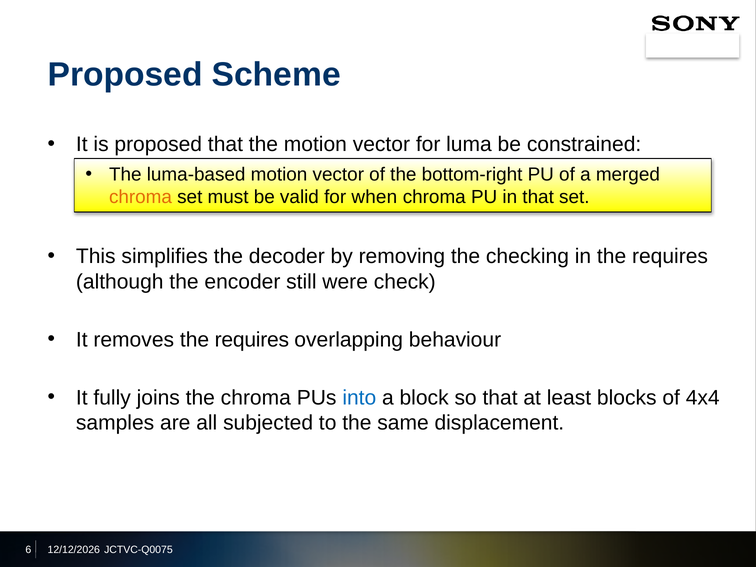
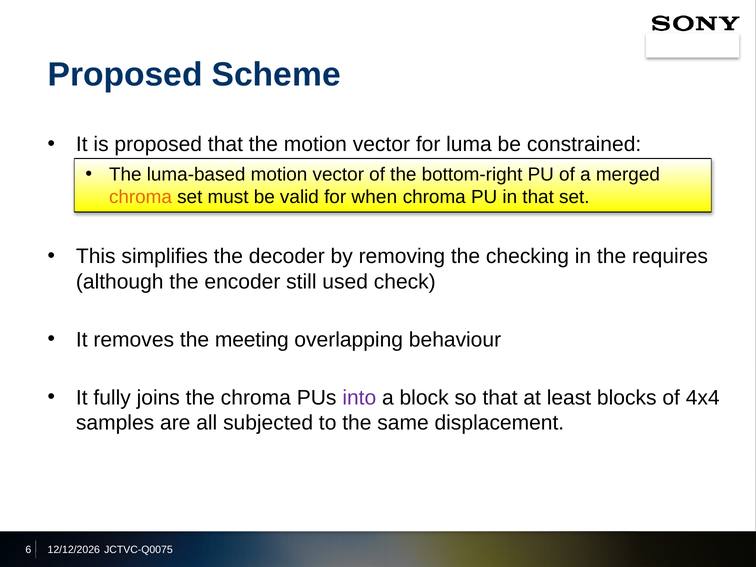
were: were -> used
removes the requires: requires -> meeting
into colour: blue -> purple
